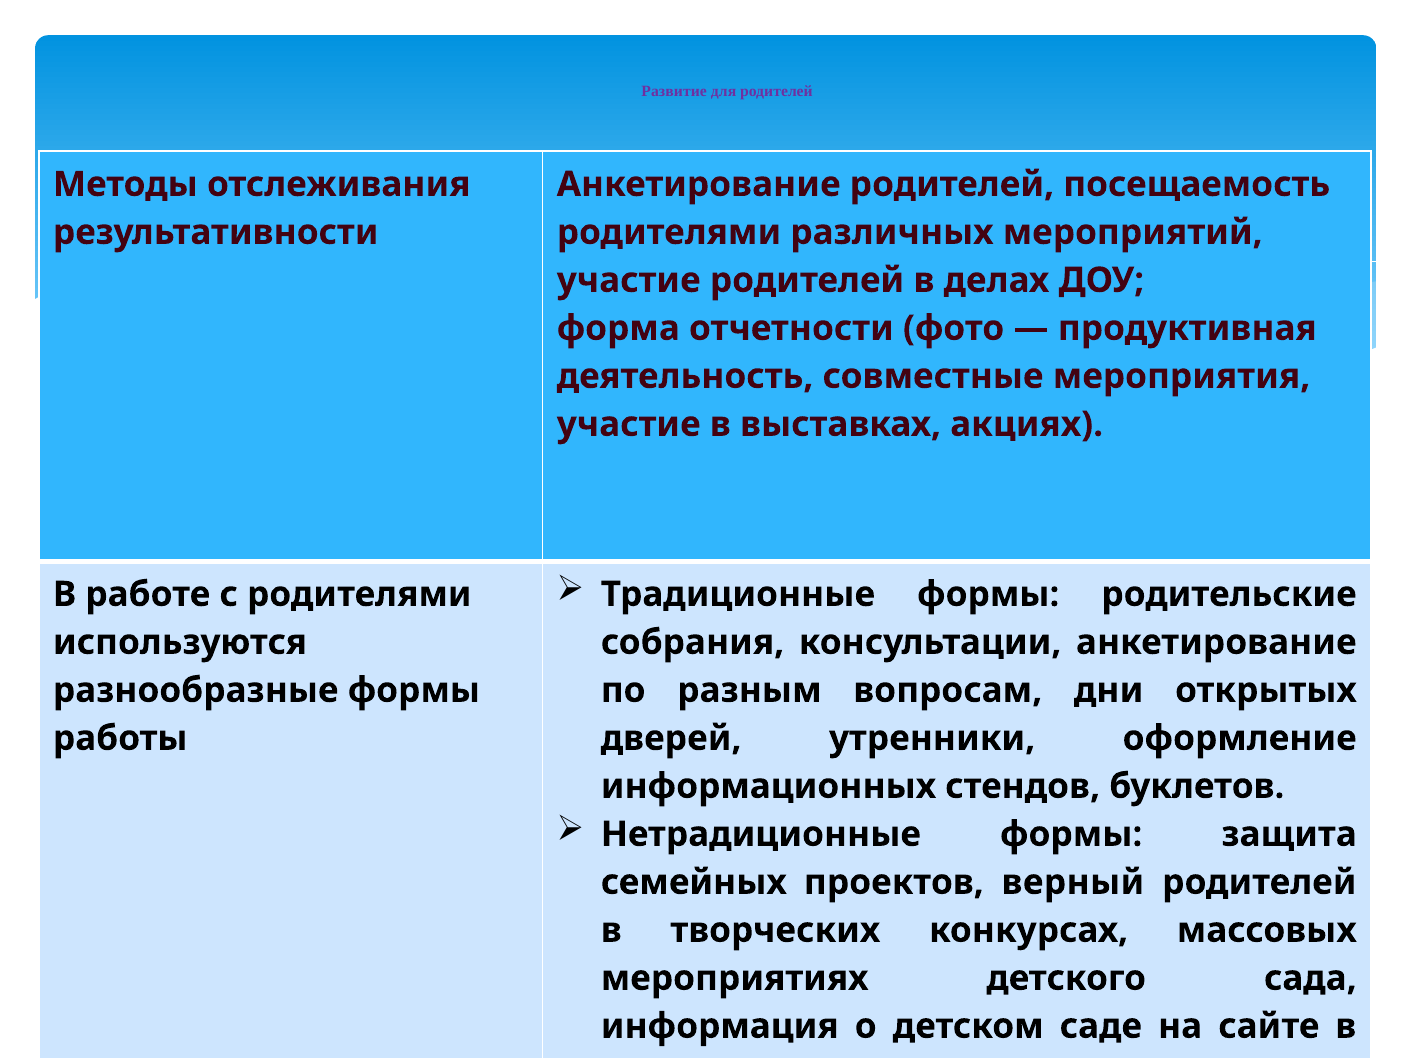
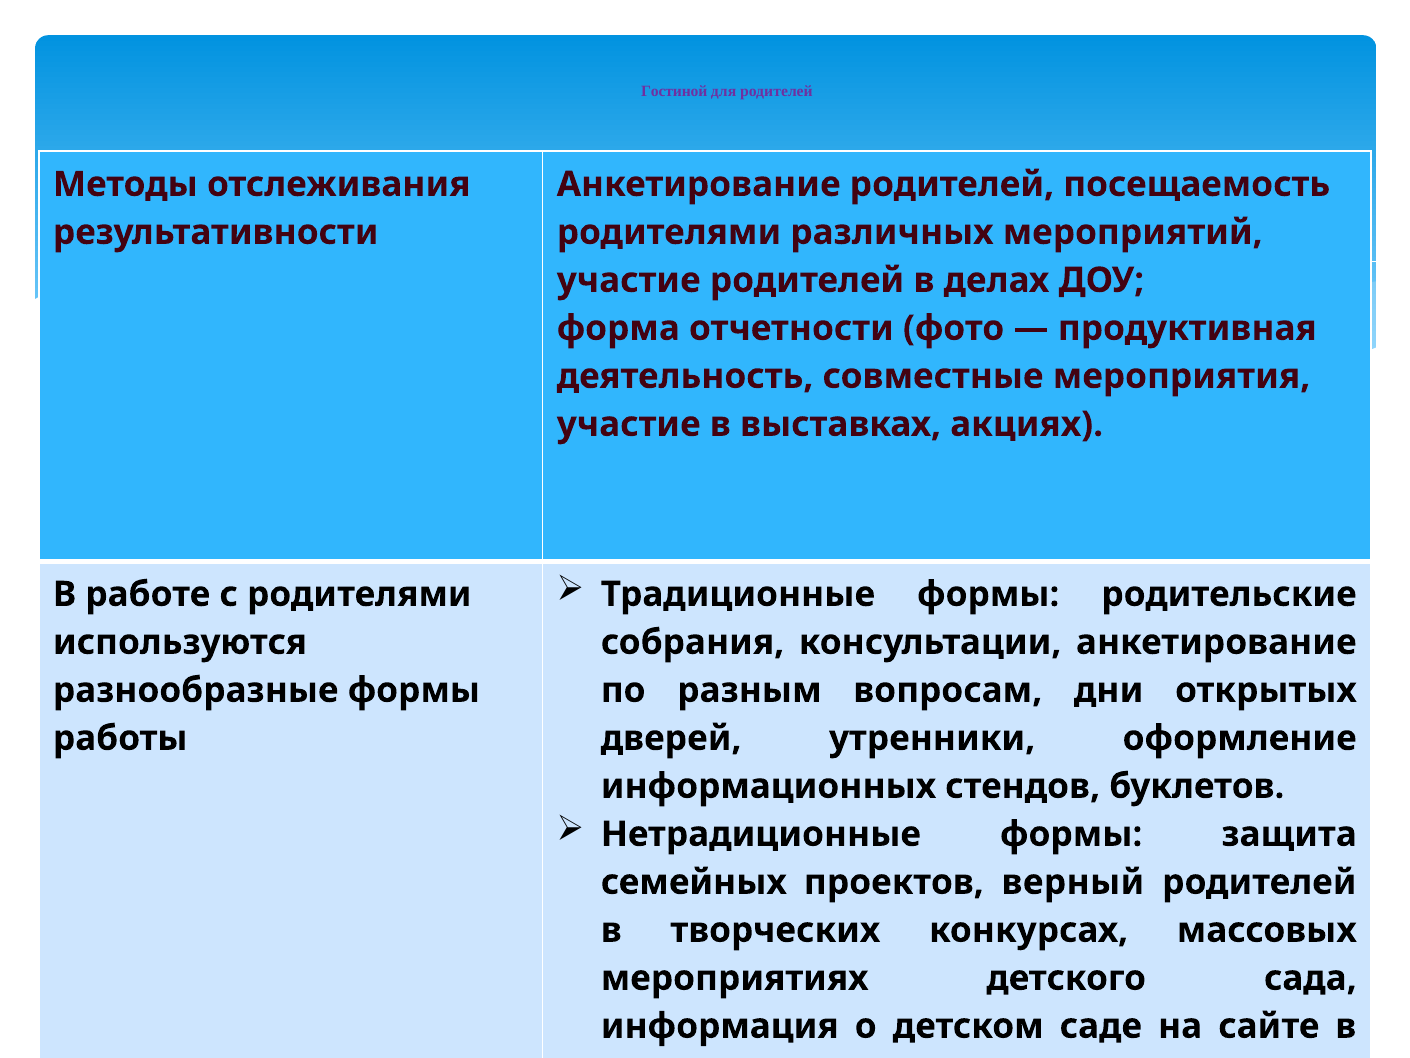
Развитие: Развитие -> Гостиной
